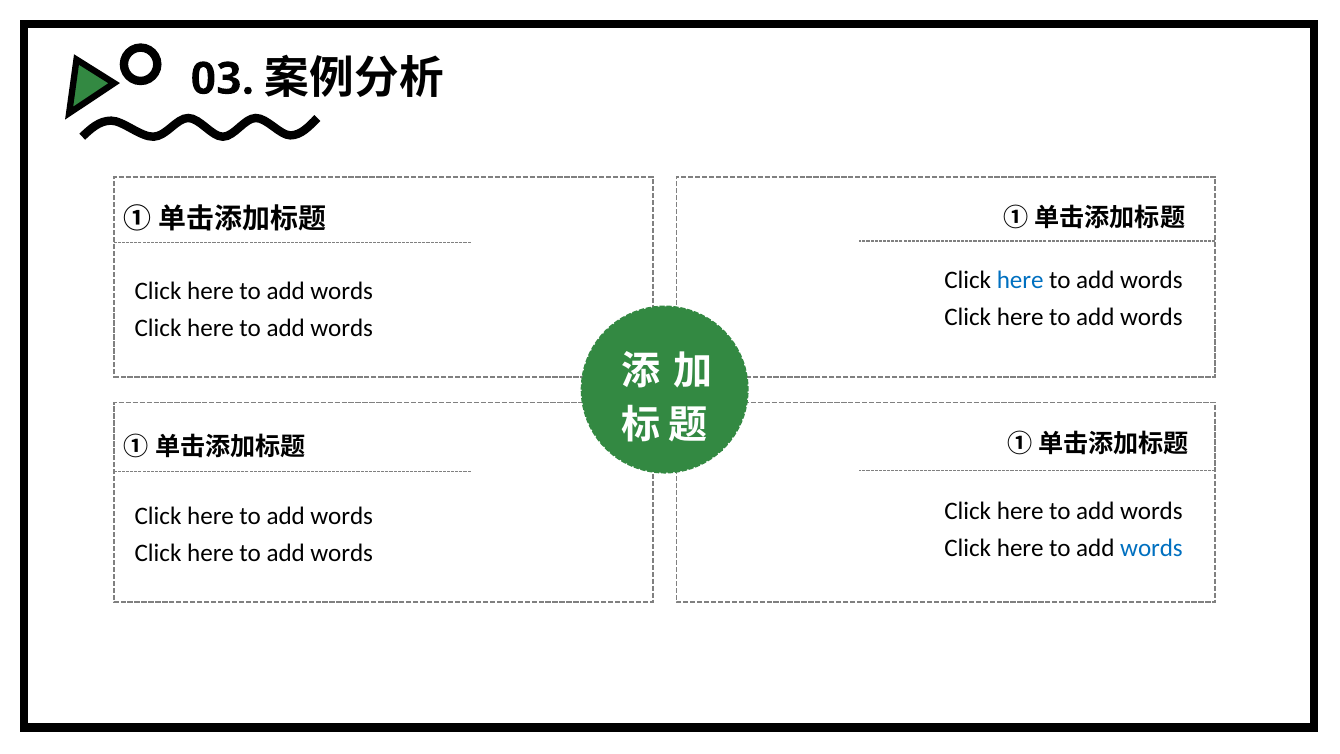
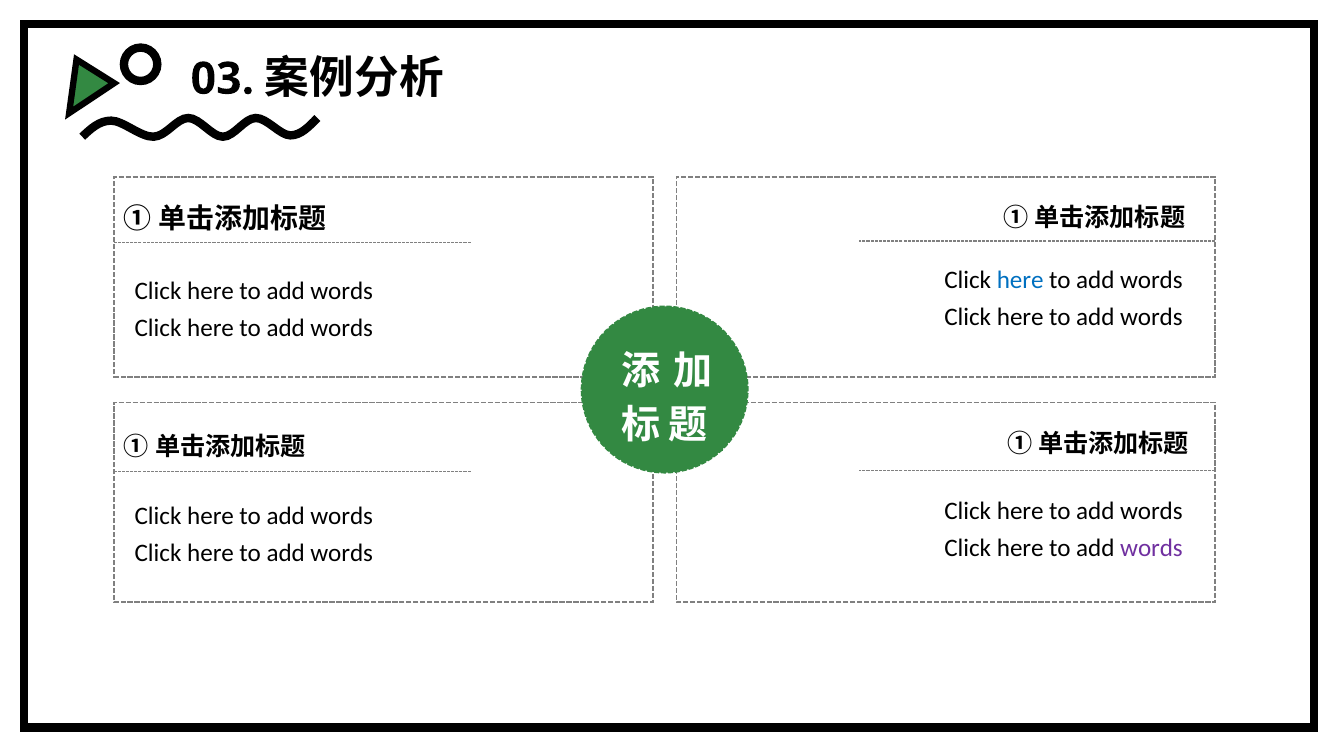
words at (1151, 548) colour: blue -> purple
